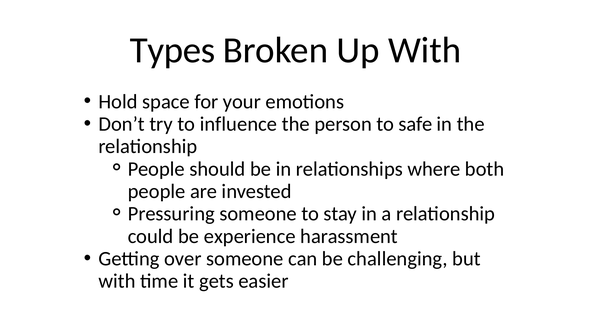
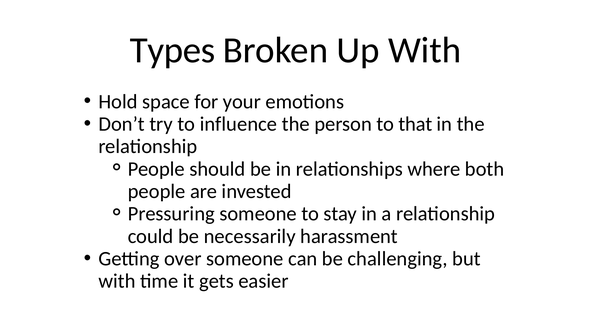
safe: safe -> that
experience: experience -> necessarily
